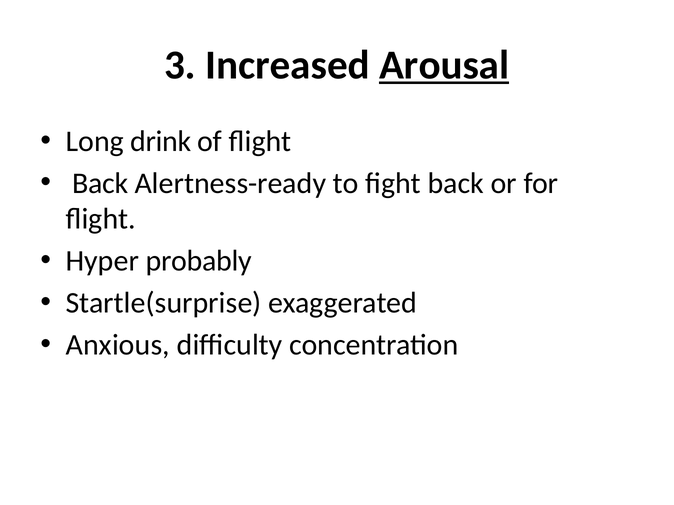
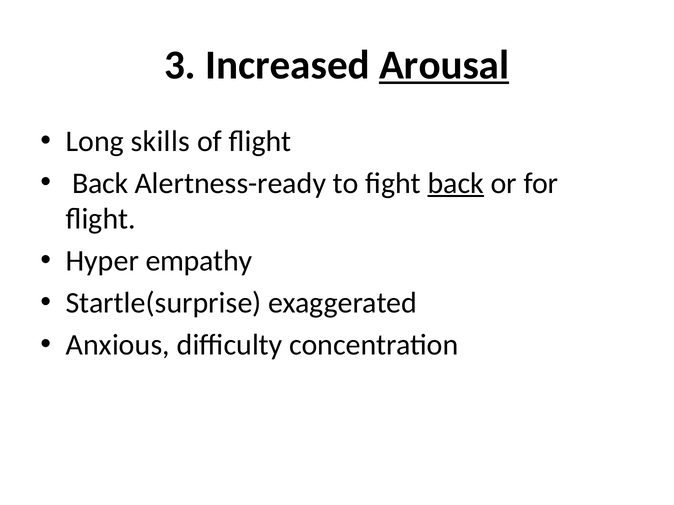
drink: drink -> skills
back at (456, 183) underline: none -> present
probably: probably -> empathy
